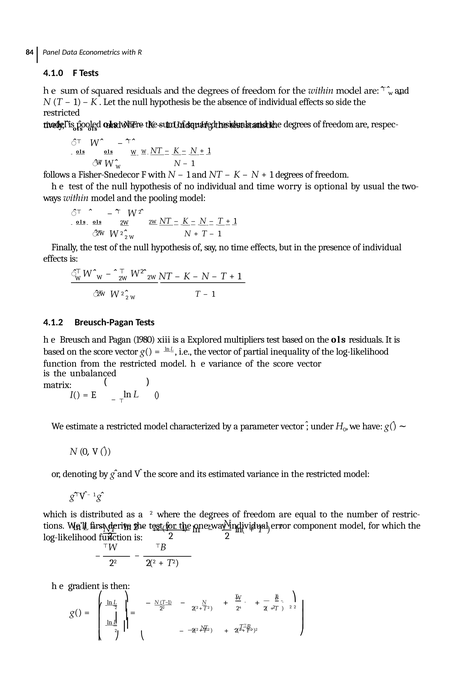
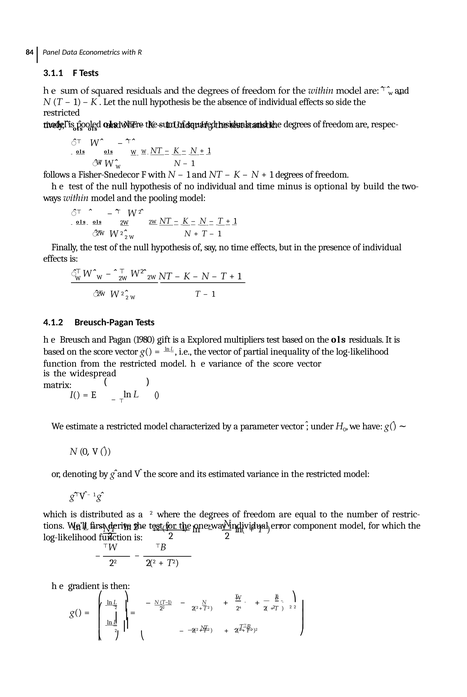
4.1.0: 4.1.0 -> 3.1.1
worry: worry -> minus
usual: usual -> build
xiii: xiii -> gift
unbalanced: unbalanced -> widespread
